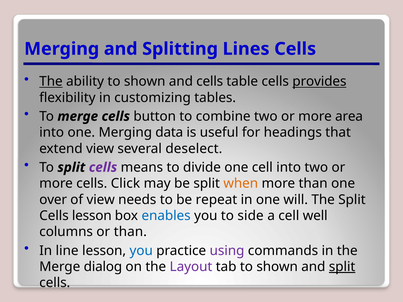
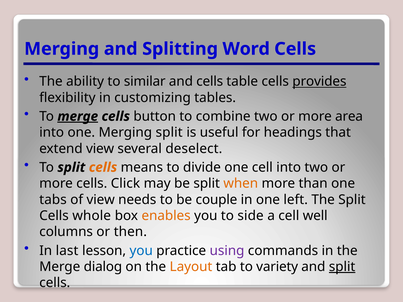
Lines: Lines -> Word
The at (51, 82) underline: present -> none
ability to shown: shown -> similar
merge at (78, 116) underline: none -> present
Merging data: data -> split
cells at (103, 168) colour: purple -> orange
over: over -> tabs
repeat: repeat -> couple
will: will -> left
Cells lesson: lesson -> whole
enables colour: blue -> orange
or than: than -> then
line: line -> last
Layout colour: purple -> orange
tab to shown: shown -> variety
